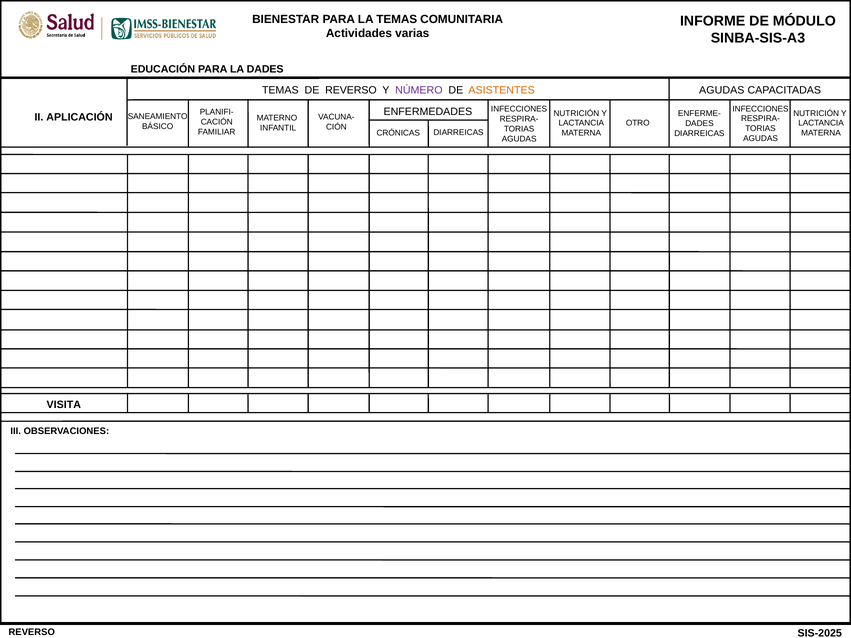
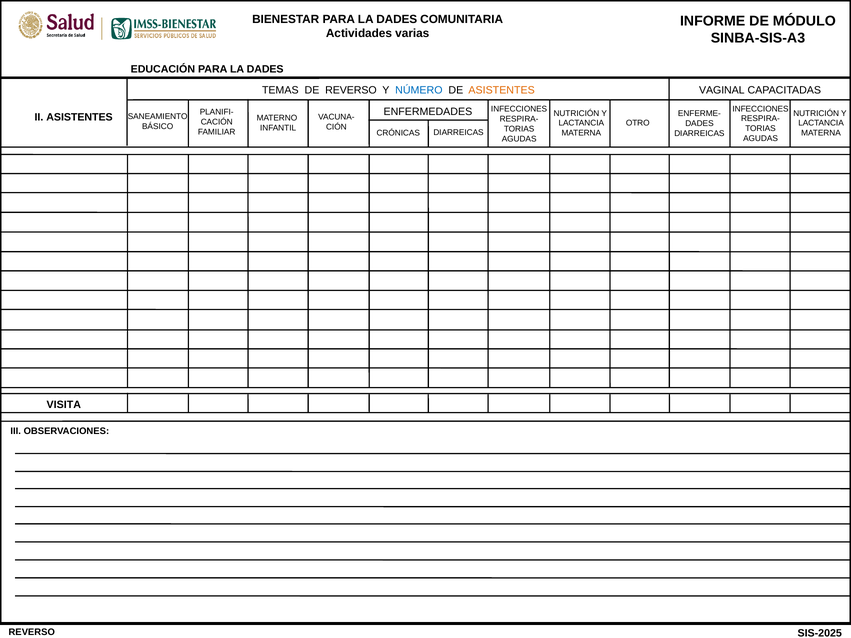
TEMAS at (397, 19): TEMAS -> DADES
NÚMERO colour: purple -> blue
AGUDAS at (722, 90): AGUDAS -> VAGINAL
II APLICACIÓN: APLICACIÓN -> ASISTENTES
